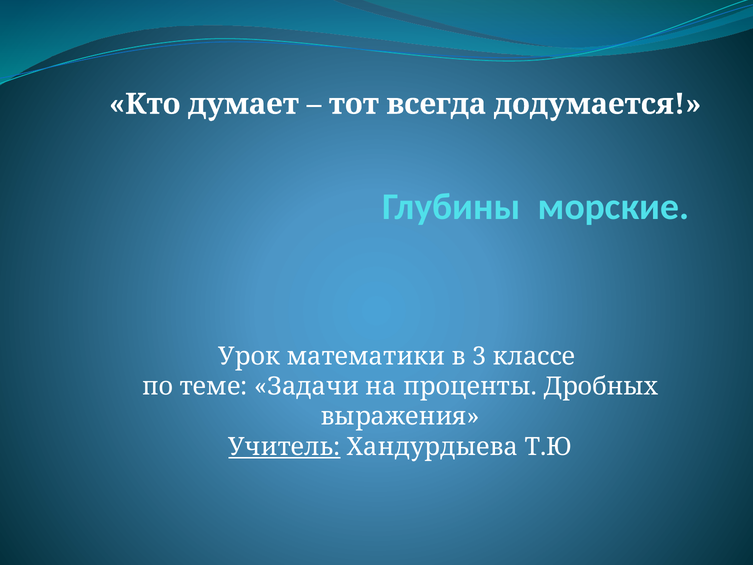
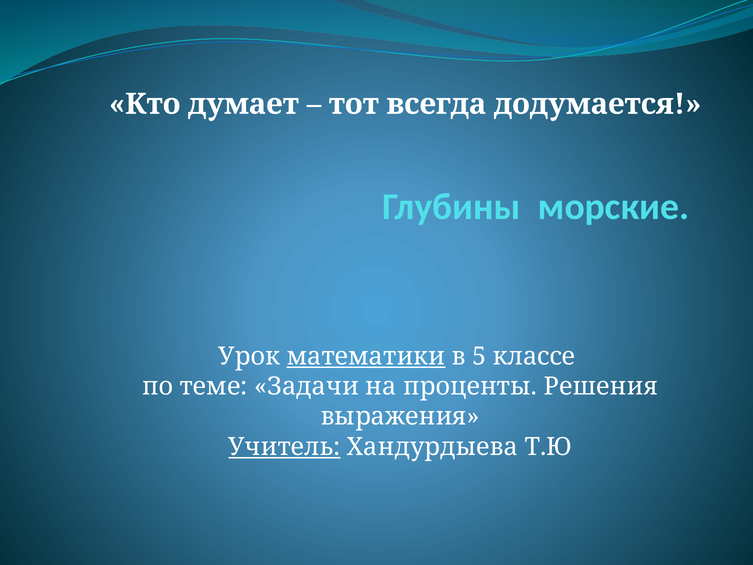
математики underline: none -> present
3: 3 -> 5
Дробных: Дробных -> Решения
